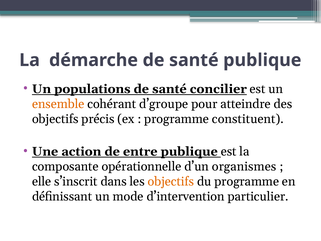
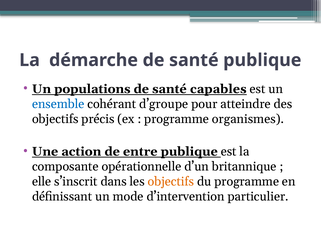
concilier: concilier -> capables
ensemble colour: orange -> blue
constituent: constituent -> organismes
organismes: organismes -> britannique
